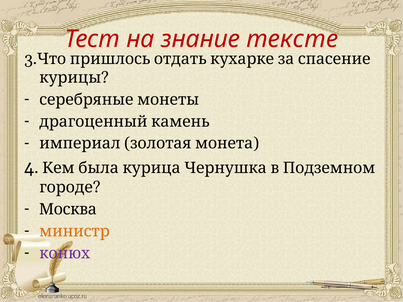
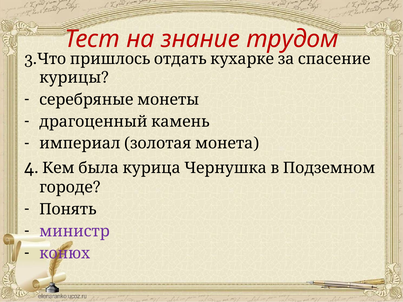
тексте: тексте -> трудом
Москва: Москва -> Понять
министр colour: orange -> purple
